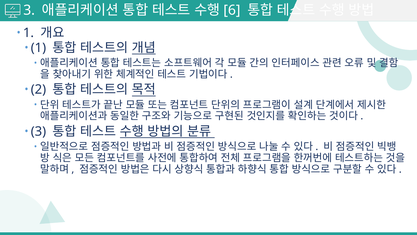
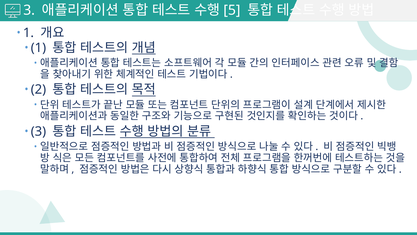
6: 6 -> 5
